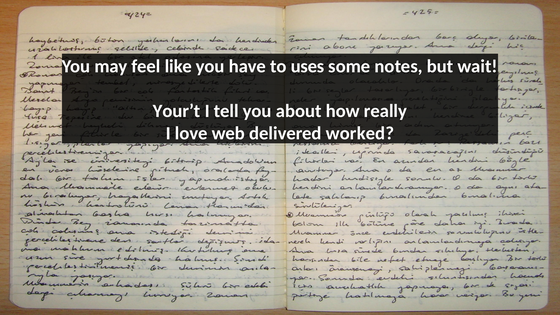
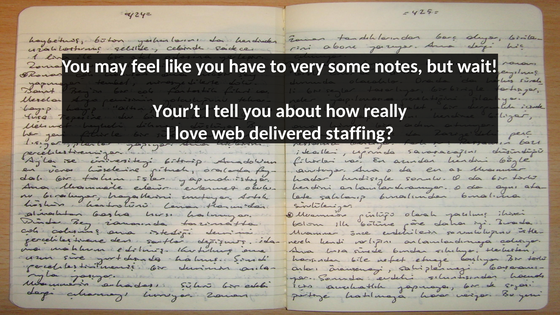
uses: uses -> very
worked: worked -> staffing
